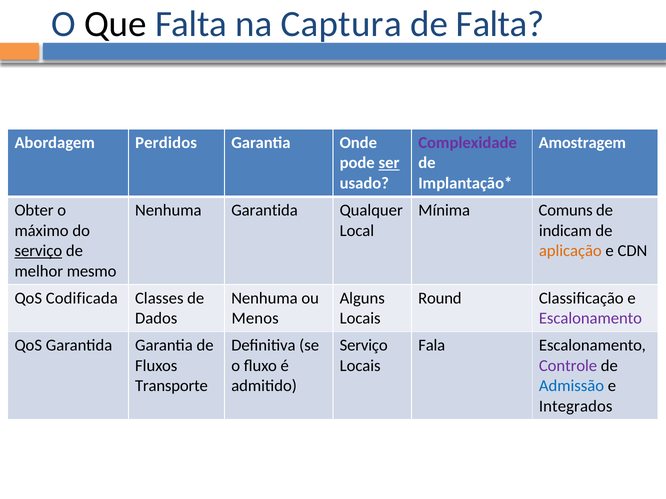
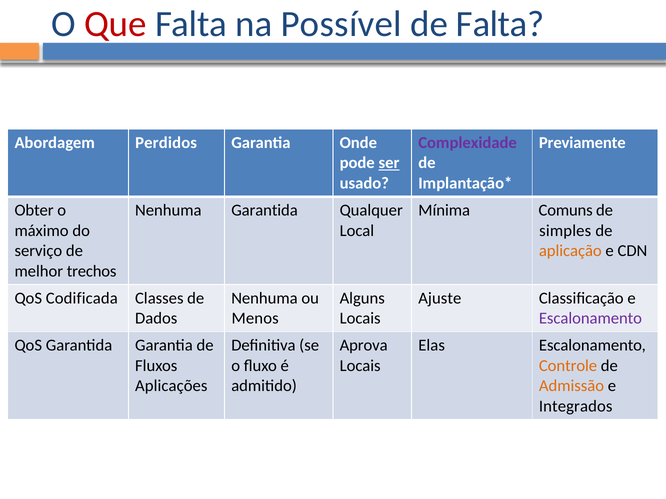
Que colour: black -> red
Captura: Captura -> Possível
Amostragem: Amostragem -> Previamente
indicam: indicam -> simples
serviço at (38, 251) underline: present -> none
mesmo: mesmo -> trechos
Round: Round -> Ajuste
Serviço at (364, 346): Serviço -> Aprova
Fala: Fala -> Elas
Controle colour: purple -> orange
Transporte: Transporte -> Aplicações
Admissão colour: blue -> orange
